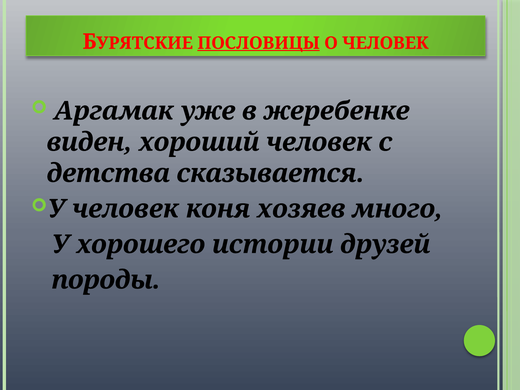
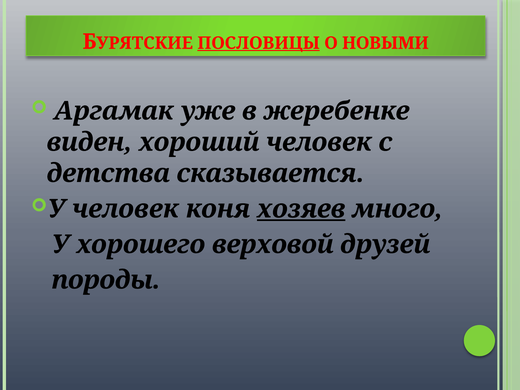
О ЧЕЛОВЕК: ЧЕЛОВЕК -> НОВЫМИ
хозяев underline: none -> present
истории: истории -> верховой
